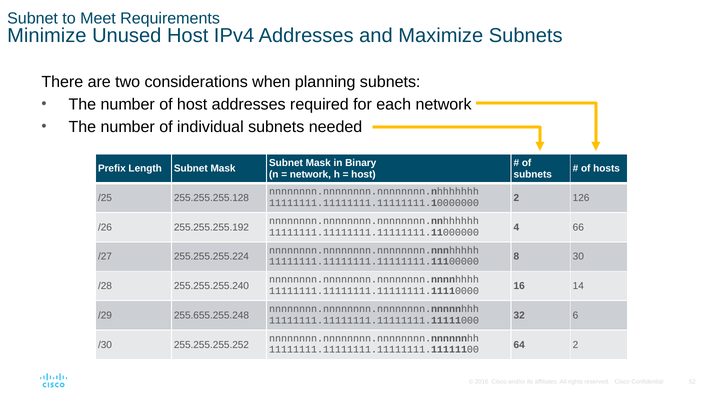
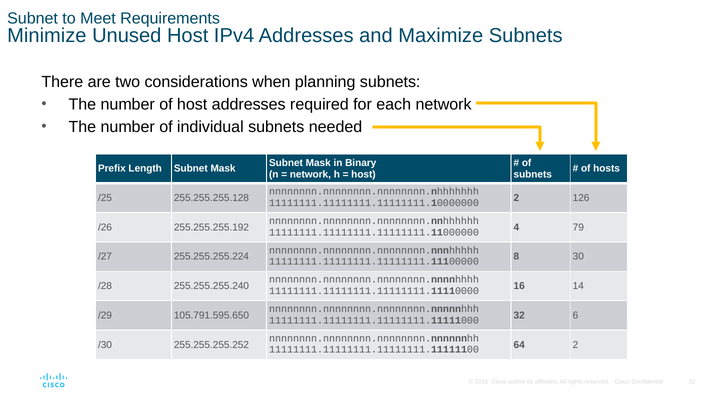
66: 66 -> 79
255.655.255.248: 255.655.255.248 -> 105.791.595.650
